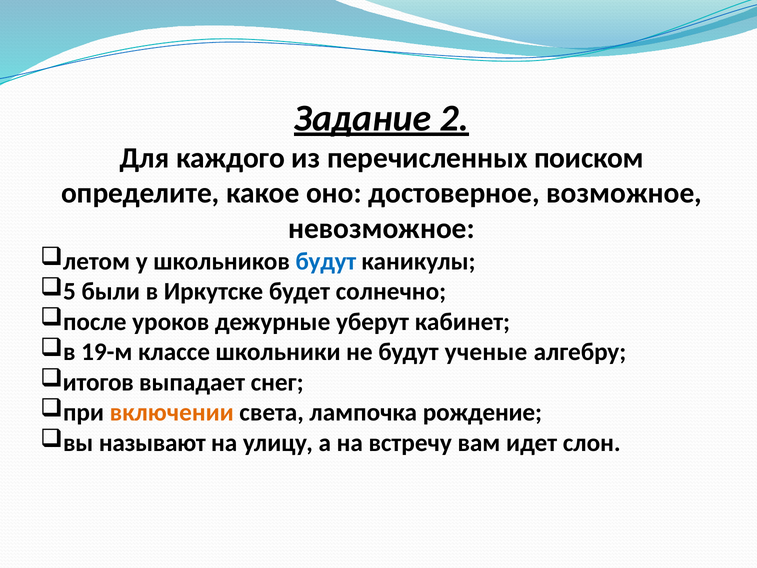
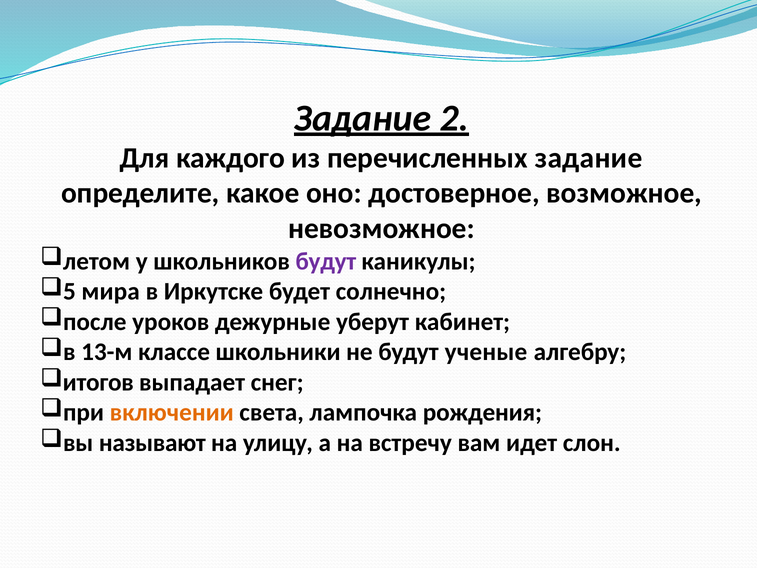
перечисленных поиском: поиском -> задание
будут at (326, 261) colour: blue -> purple
были: были -> мира
19-м: 19-м -> 13-м
рождение: рождение -> рождения
